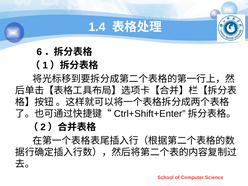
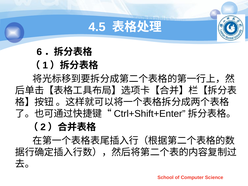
1.4: 1.4 -> 4.5
